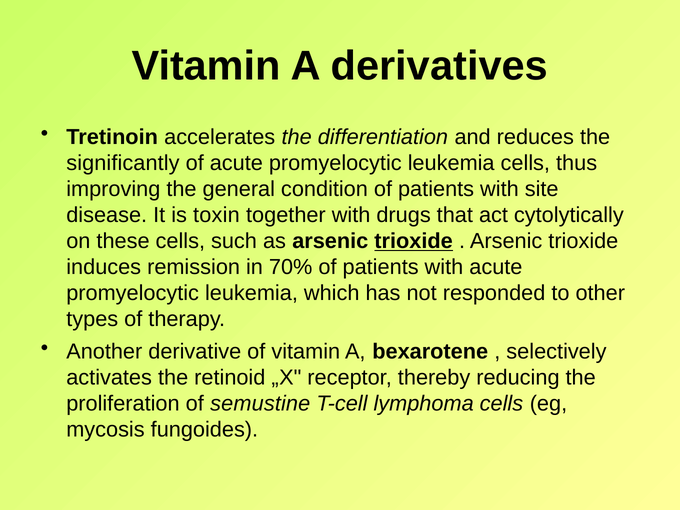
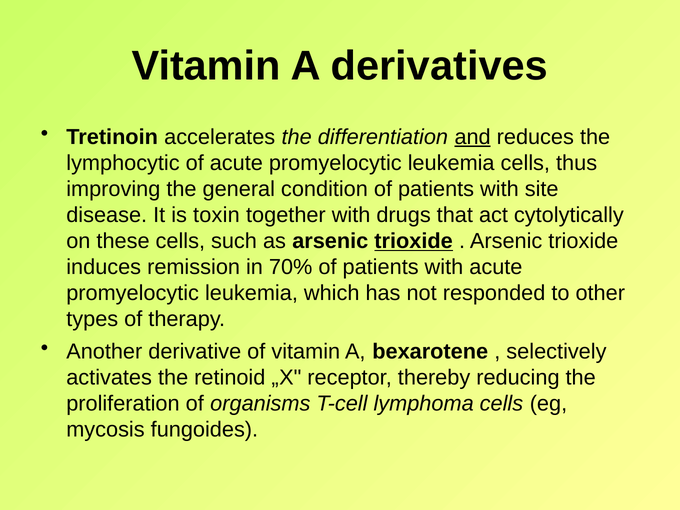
and underline: none -> present
significantly: significantly -> lymphocytic
semustine: semustine -> organisms
